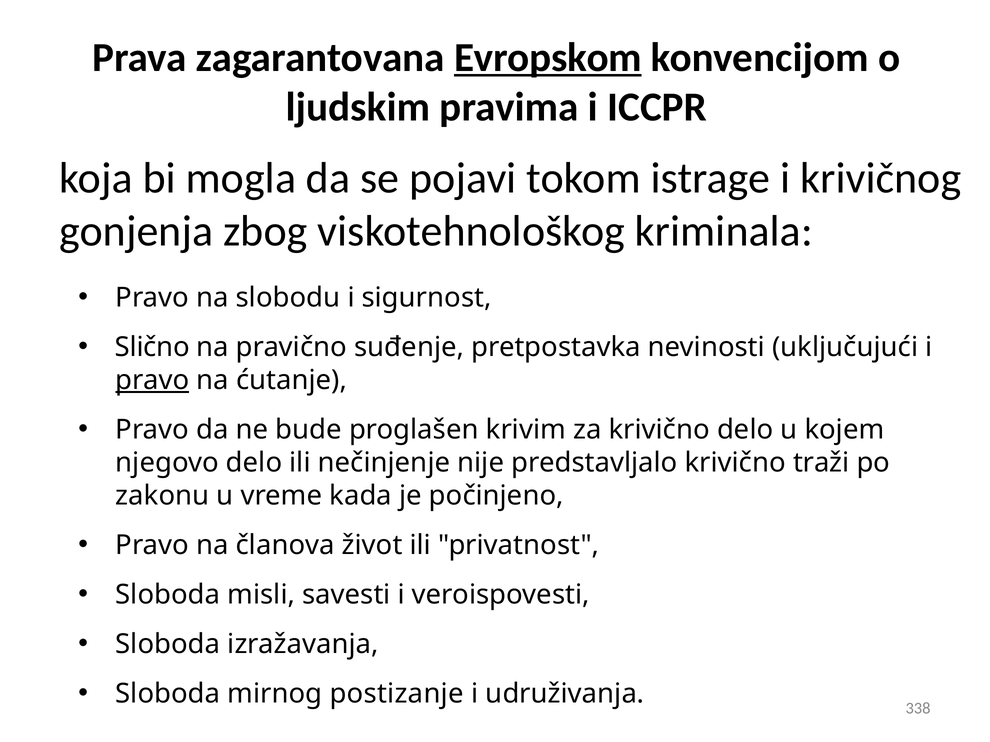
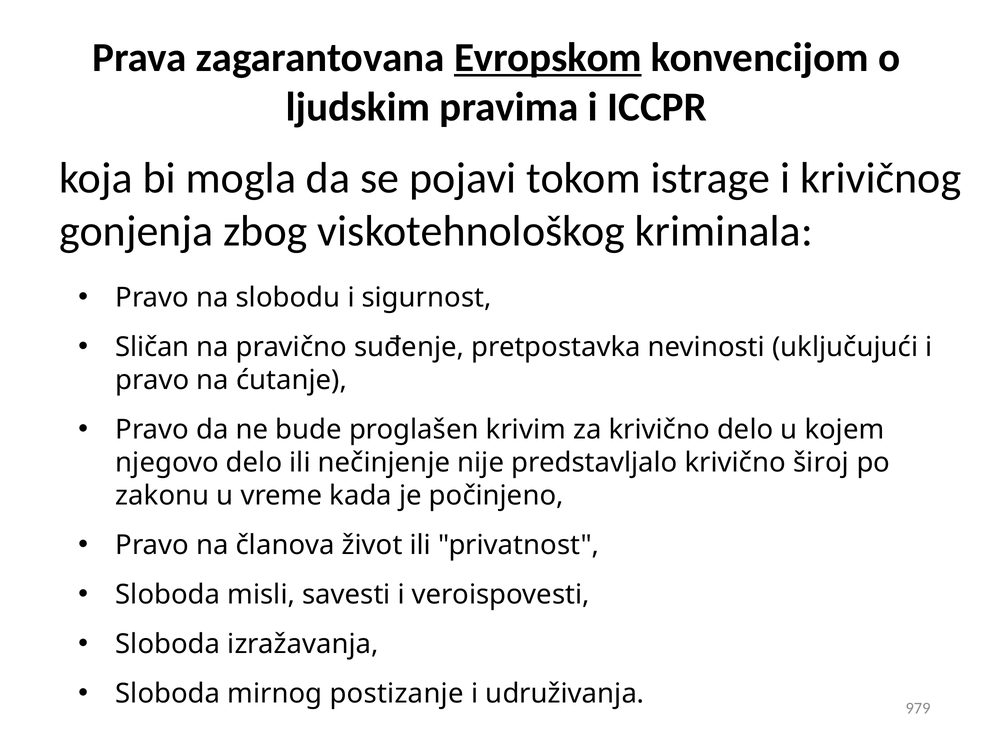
Slično: Slično -> Sličan
pravo at (152, 380) underline: present -> none
traži: traži -> široj
338: 338 -> 979
